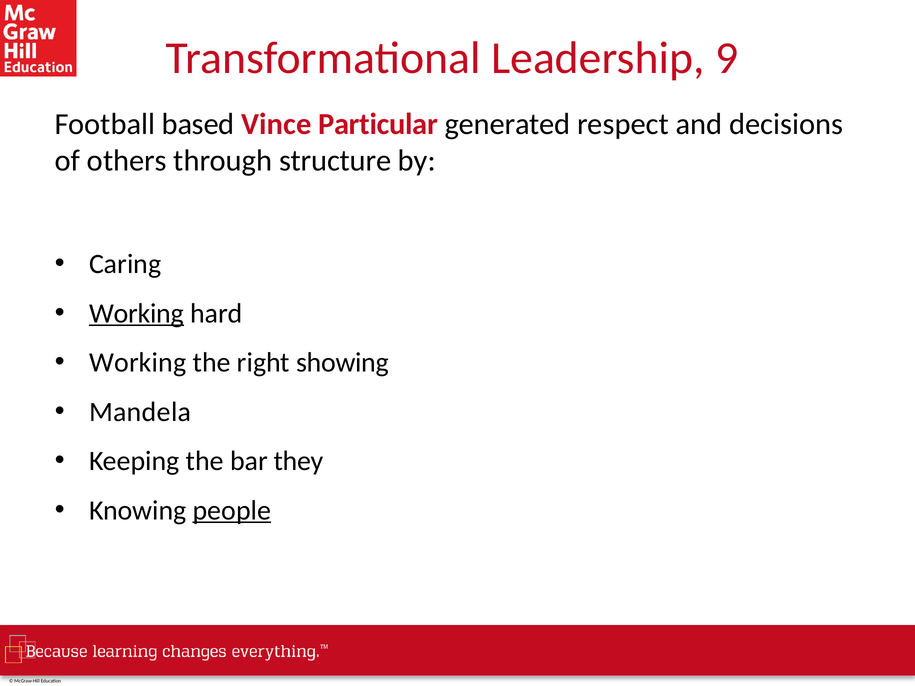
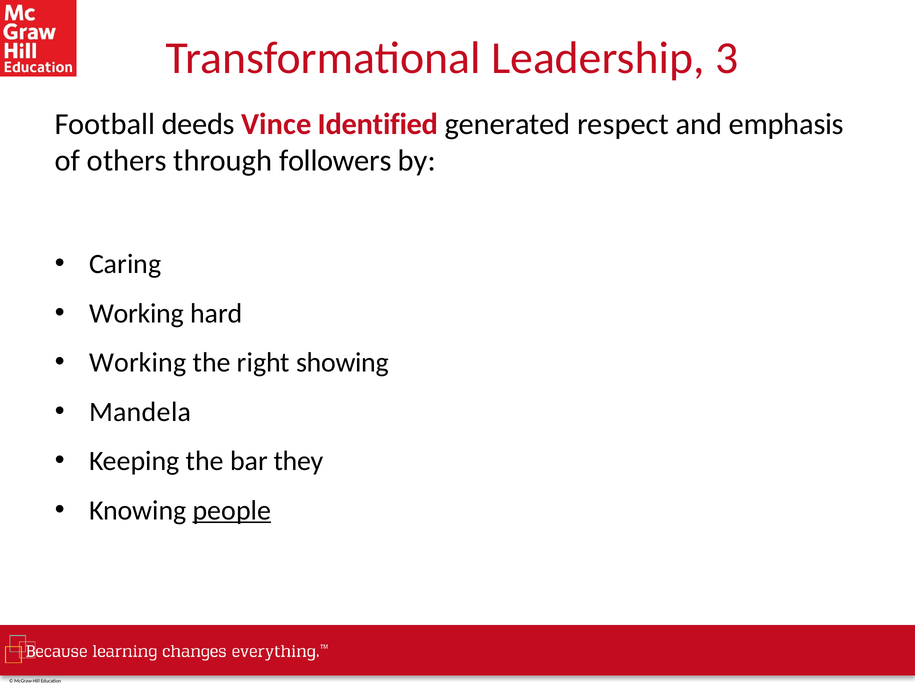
9: 9 -> 3
based: based -> deeds
Particular: Particular -> Identified
decisions: decisions -> emphasis
structure: structure -> followers
Working at (137, 313) underline: present -> none
